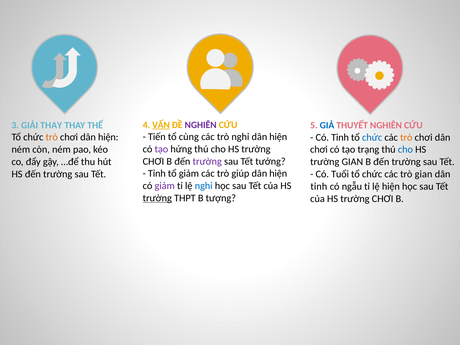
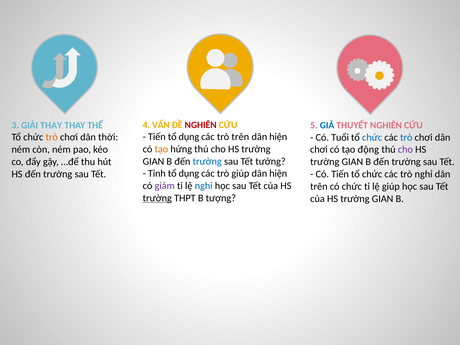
VẤN underline: present -> none
NGHIÊN at (201, 125) colour: purple -> red
cùng at (189, 137): cùng -> dụng
trò nghỉ: nghỉ -> trên
chơi dân hiện: hiện -> thời
Tinh: Tinh -> Tuổi
trò at (406, 137) colour: orange -> blue
tạo at (161, 149) colour: purple -> orange
trạng: trạng -> động
cho at (405, 150) colour: blue -> purple
CHƠI at (153, 161): CHƠI -> GIAN
trường at (207, 161) colour: purple -> blue
giảm at (189, 174): giảm -> dụng
Có Tuổi: Tuổi -> Tiến
trò gian: gian -> nghỉ
tỉnh at (319, 186): tỉnh -> trên
có ngẫu: ngẫu -> chức
lệ hiện: hiện -> giúp
của HS trường CHƠI: CHƠI -> GIAN
